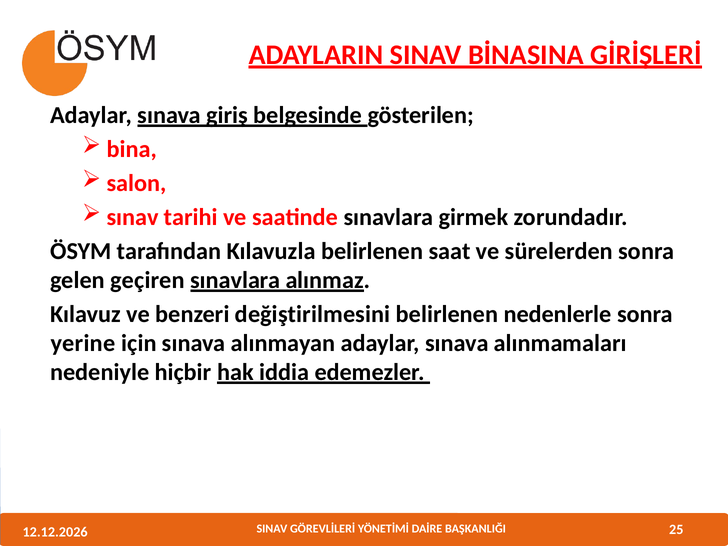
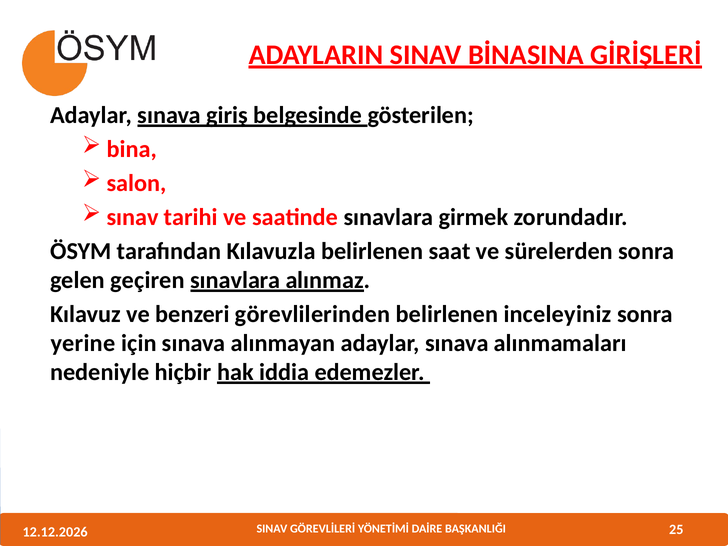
değiştirilmesini: değiştirilmesini -> görevlilerinden
nedenlerle: nedenlerle -> inceleyiniz
